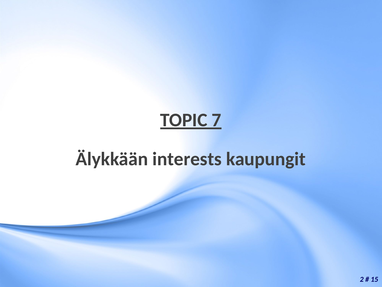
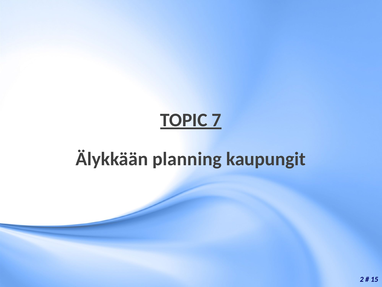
interests: interests -> planning
